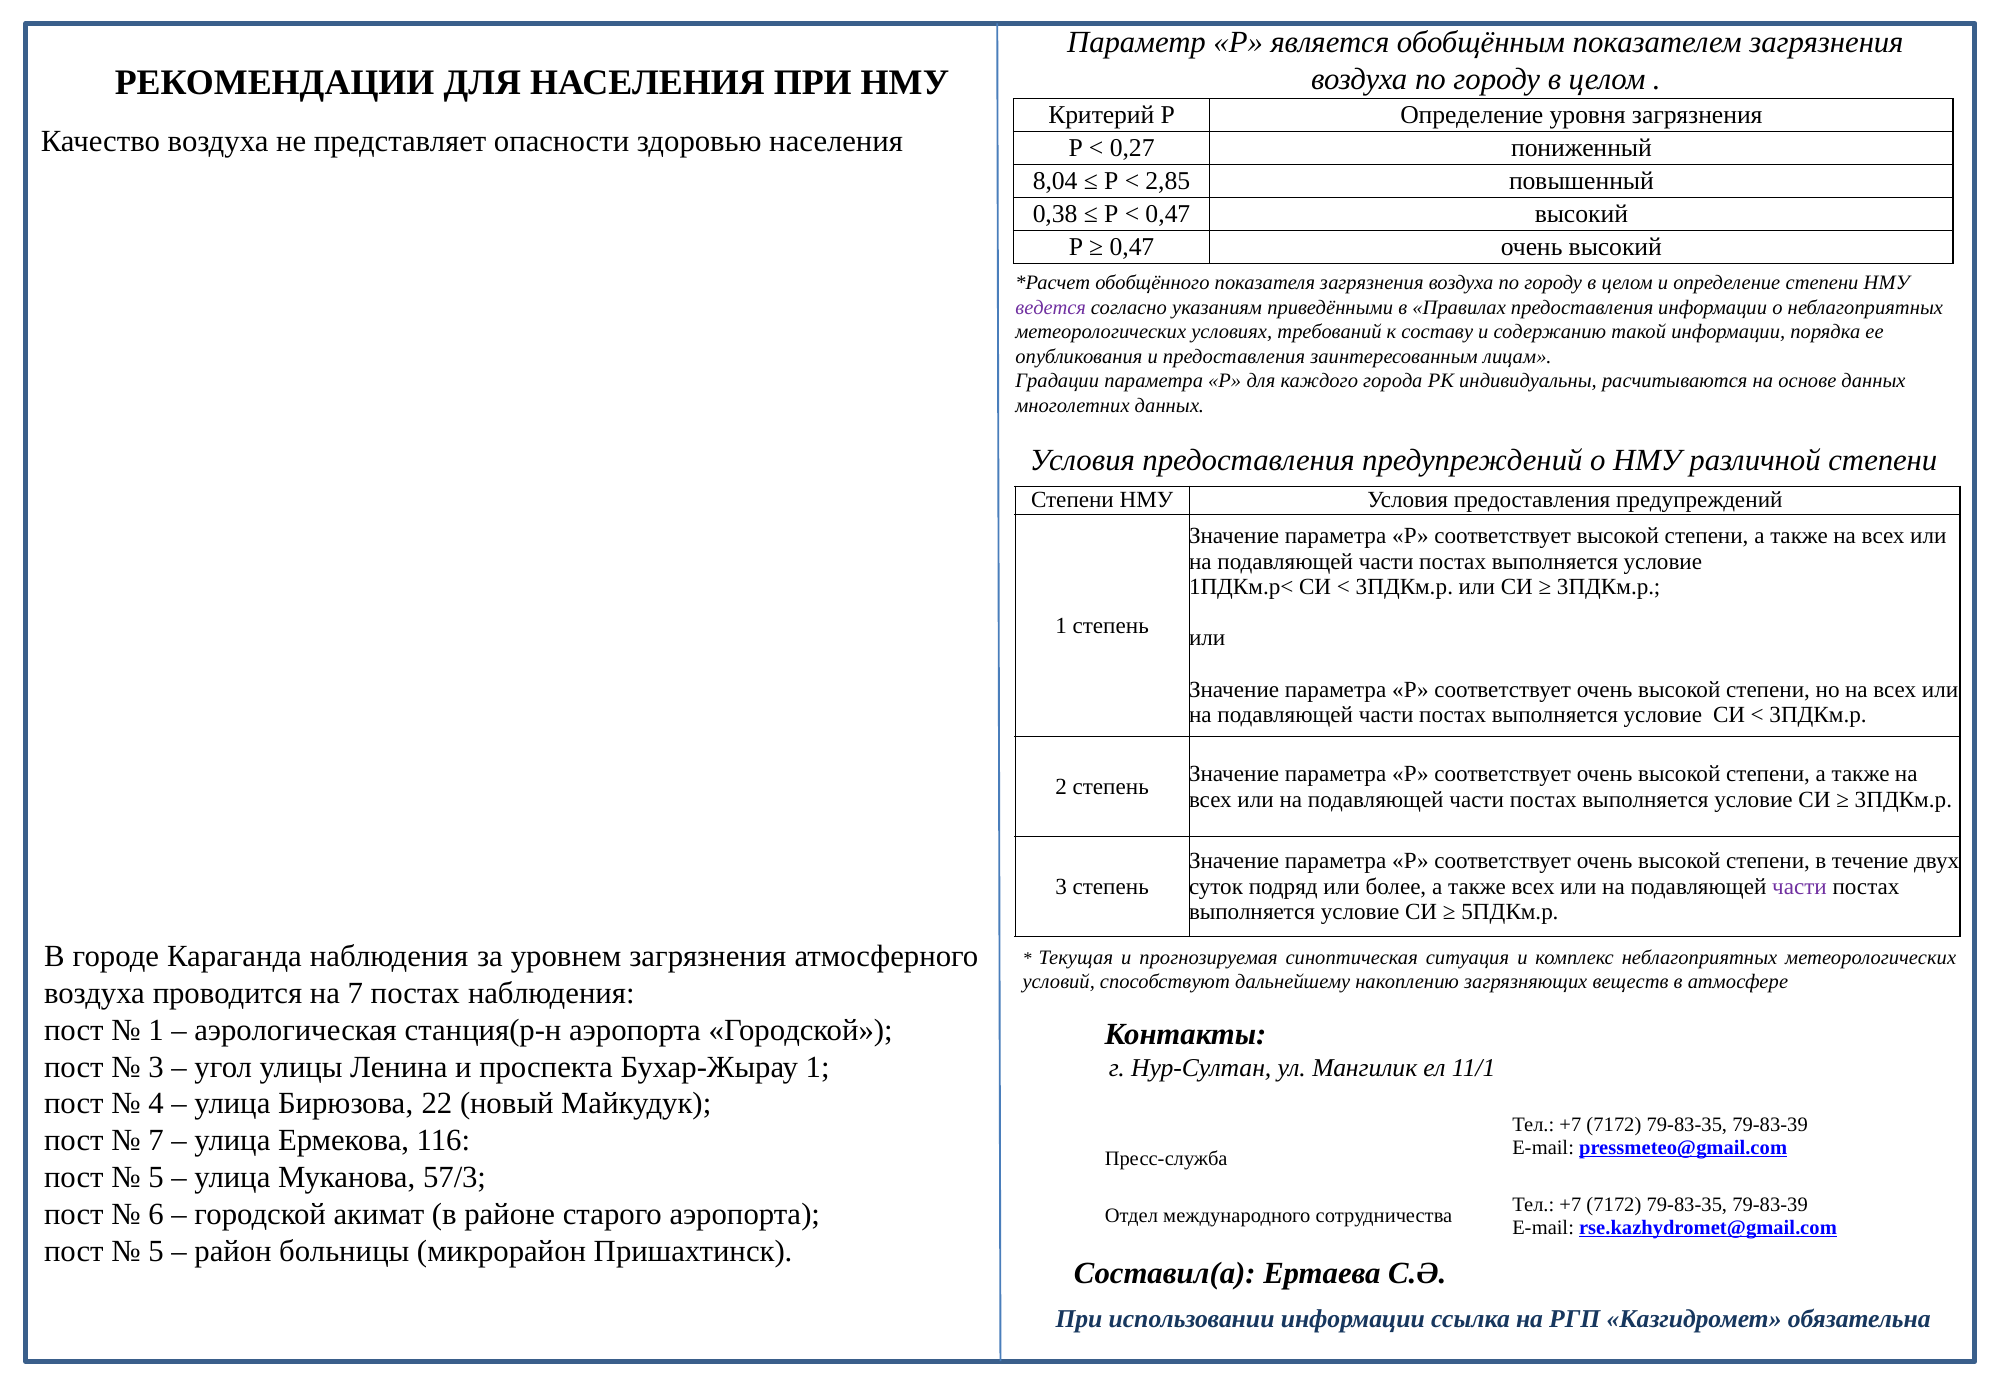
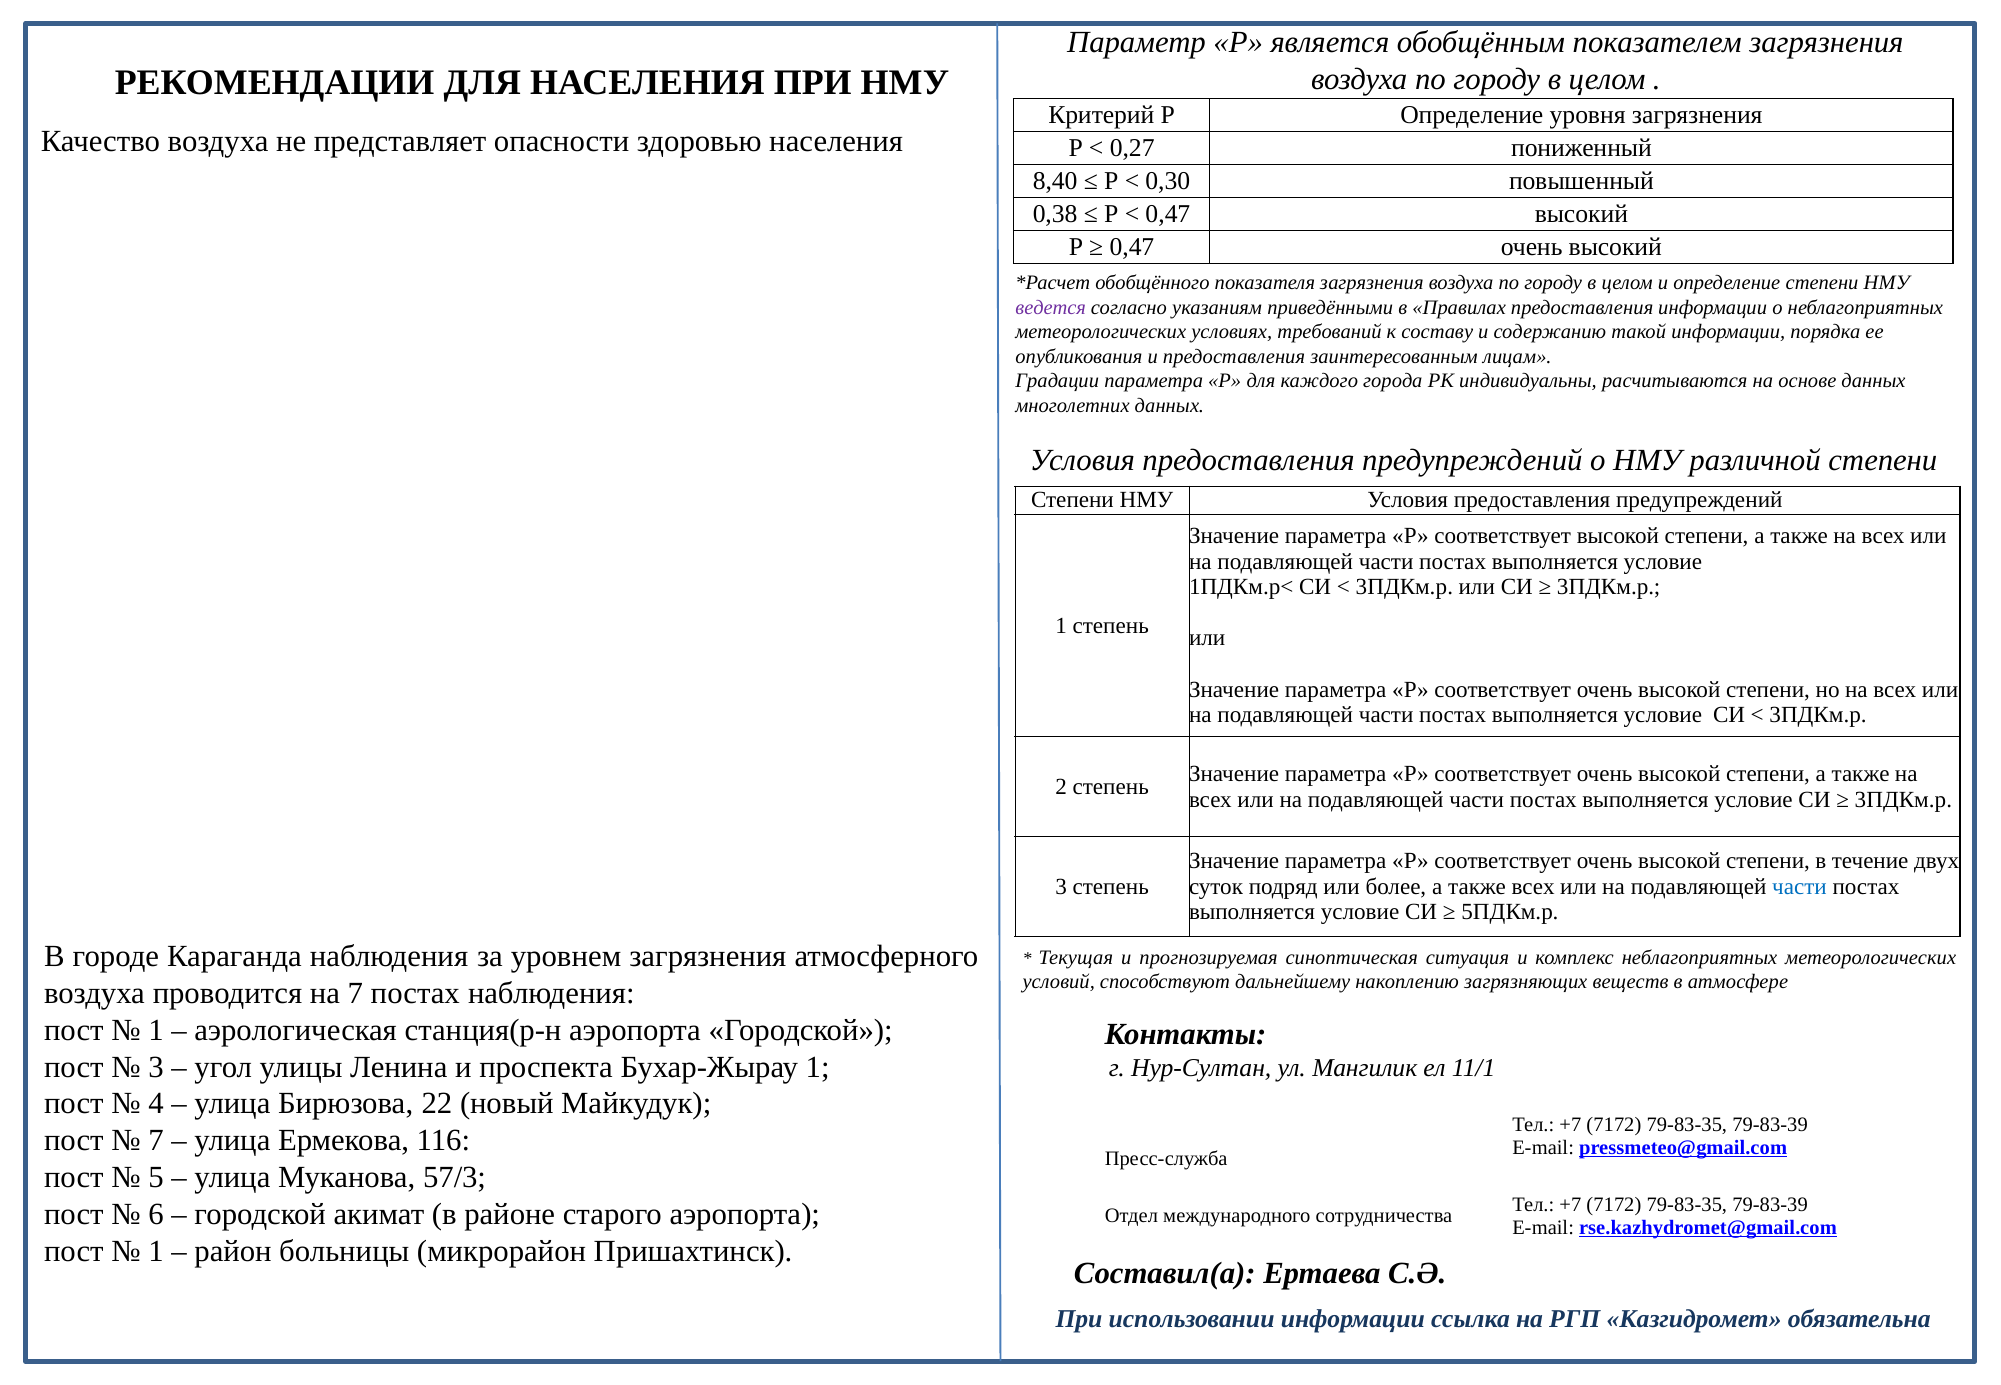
8,04: 8,04 -> 8,40
2,85: 2,85 -> 0,30
части at (1799, 887) colour: purple -> blue
5 at (156, 1252): 5 -> 1
